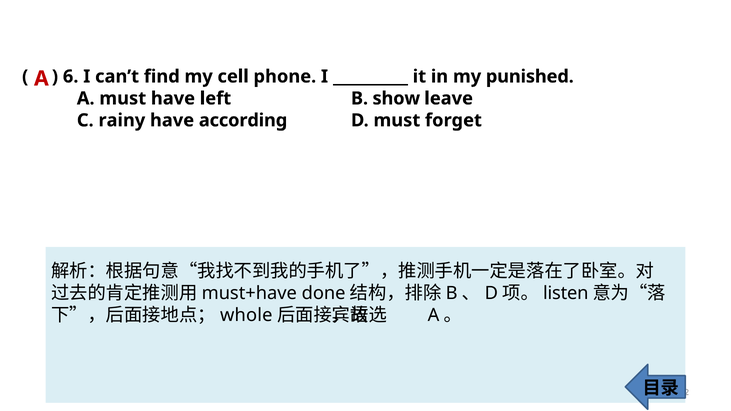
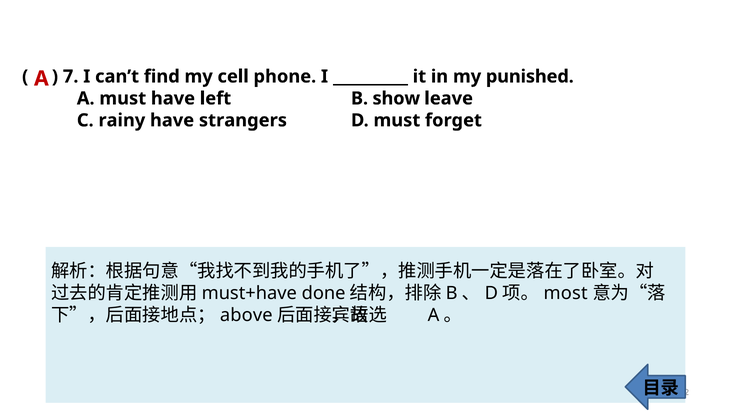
6: 6 -> 7
according: according -> strangers
listen: listen -> most
whole: whole -> above
